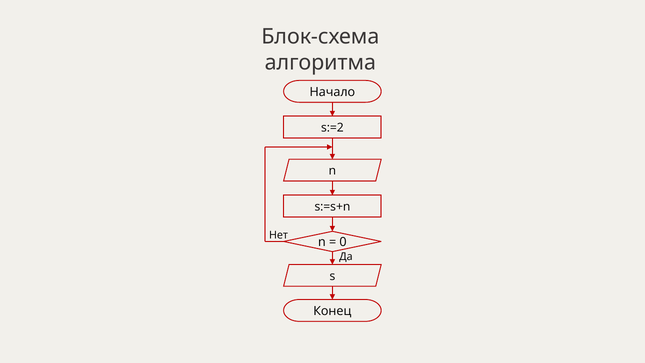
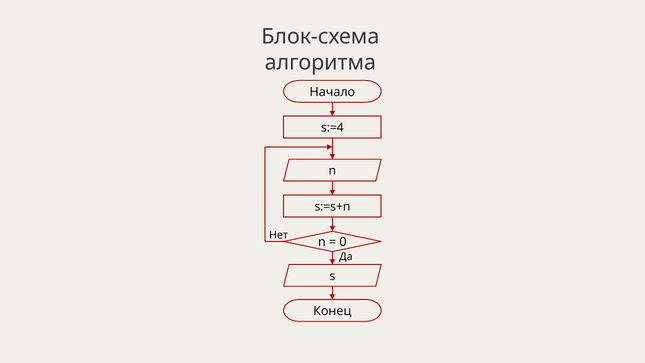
s:=2: s:=2 -> s:=4
